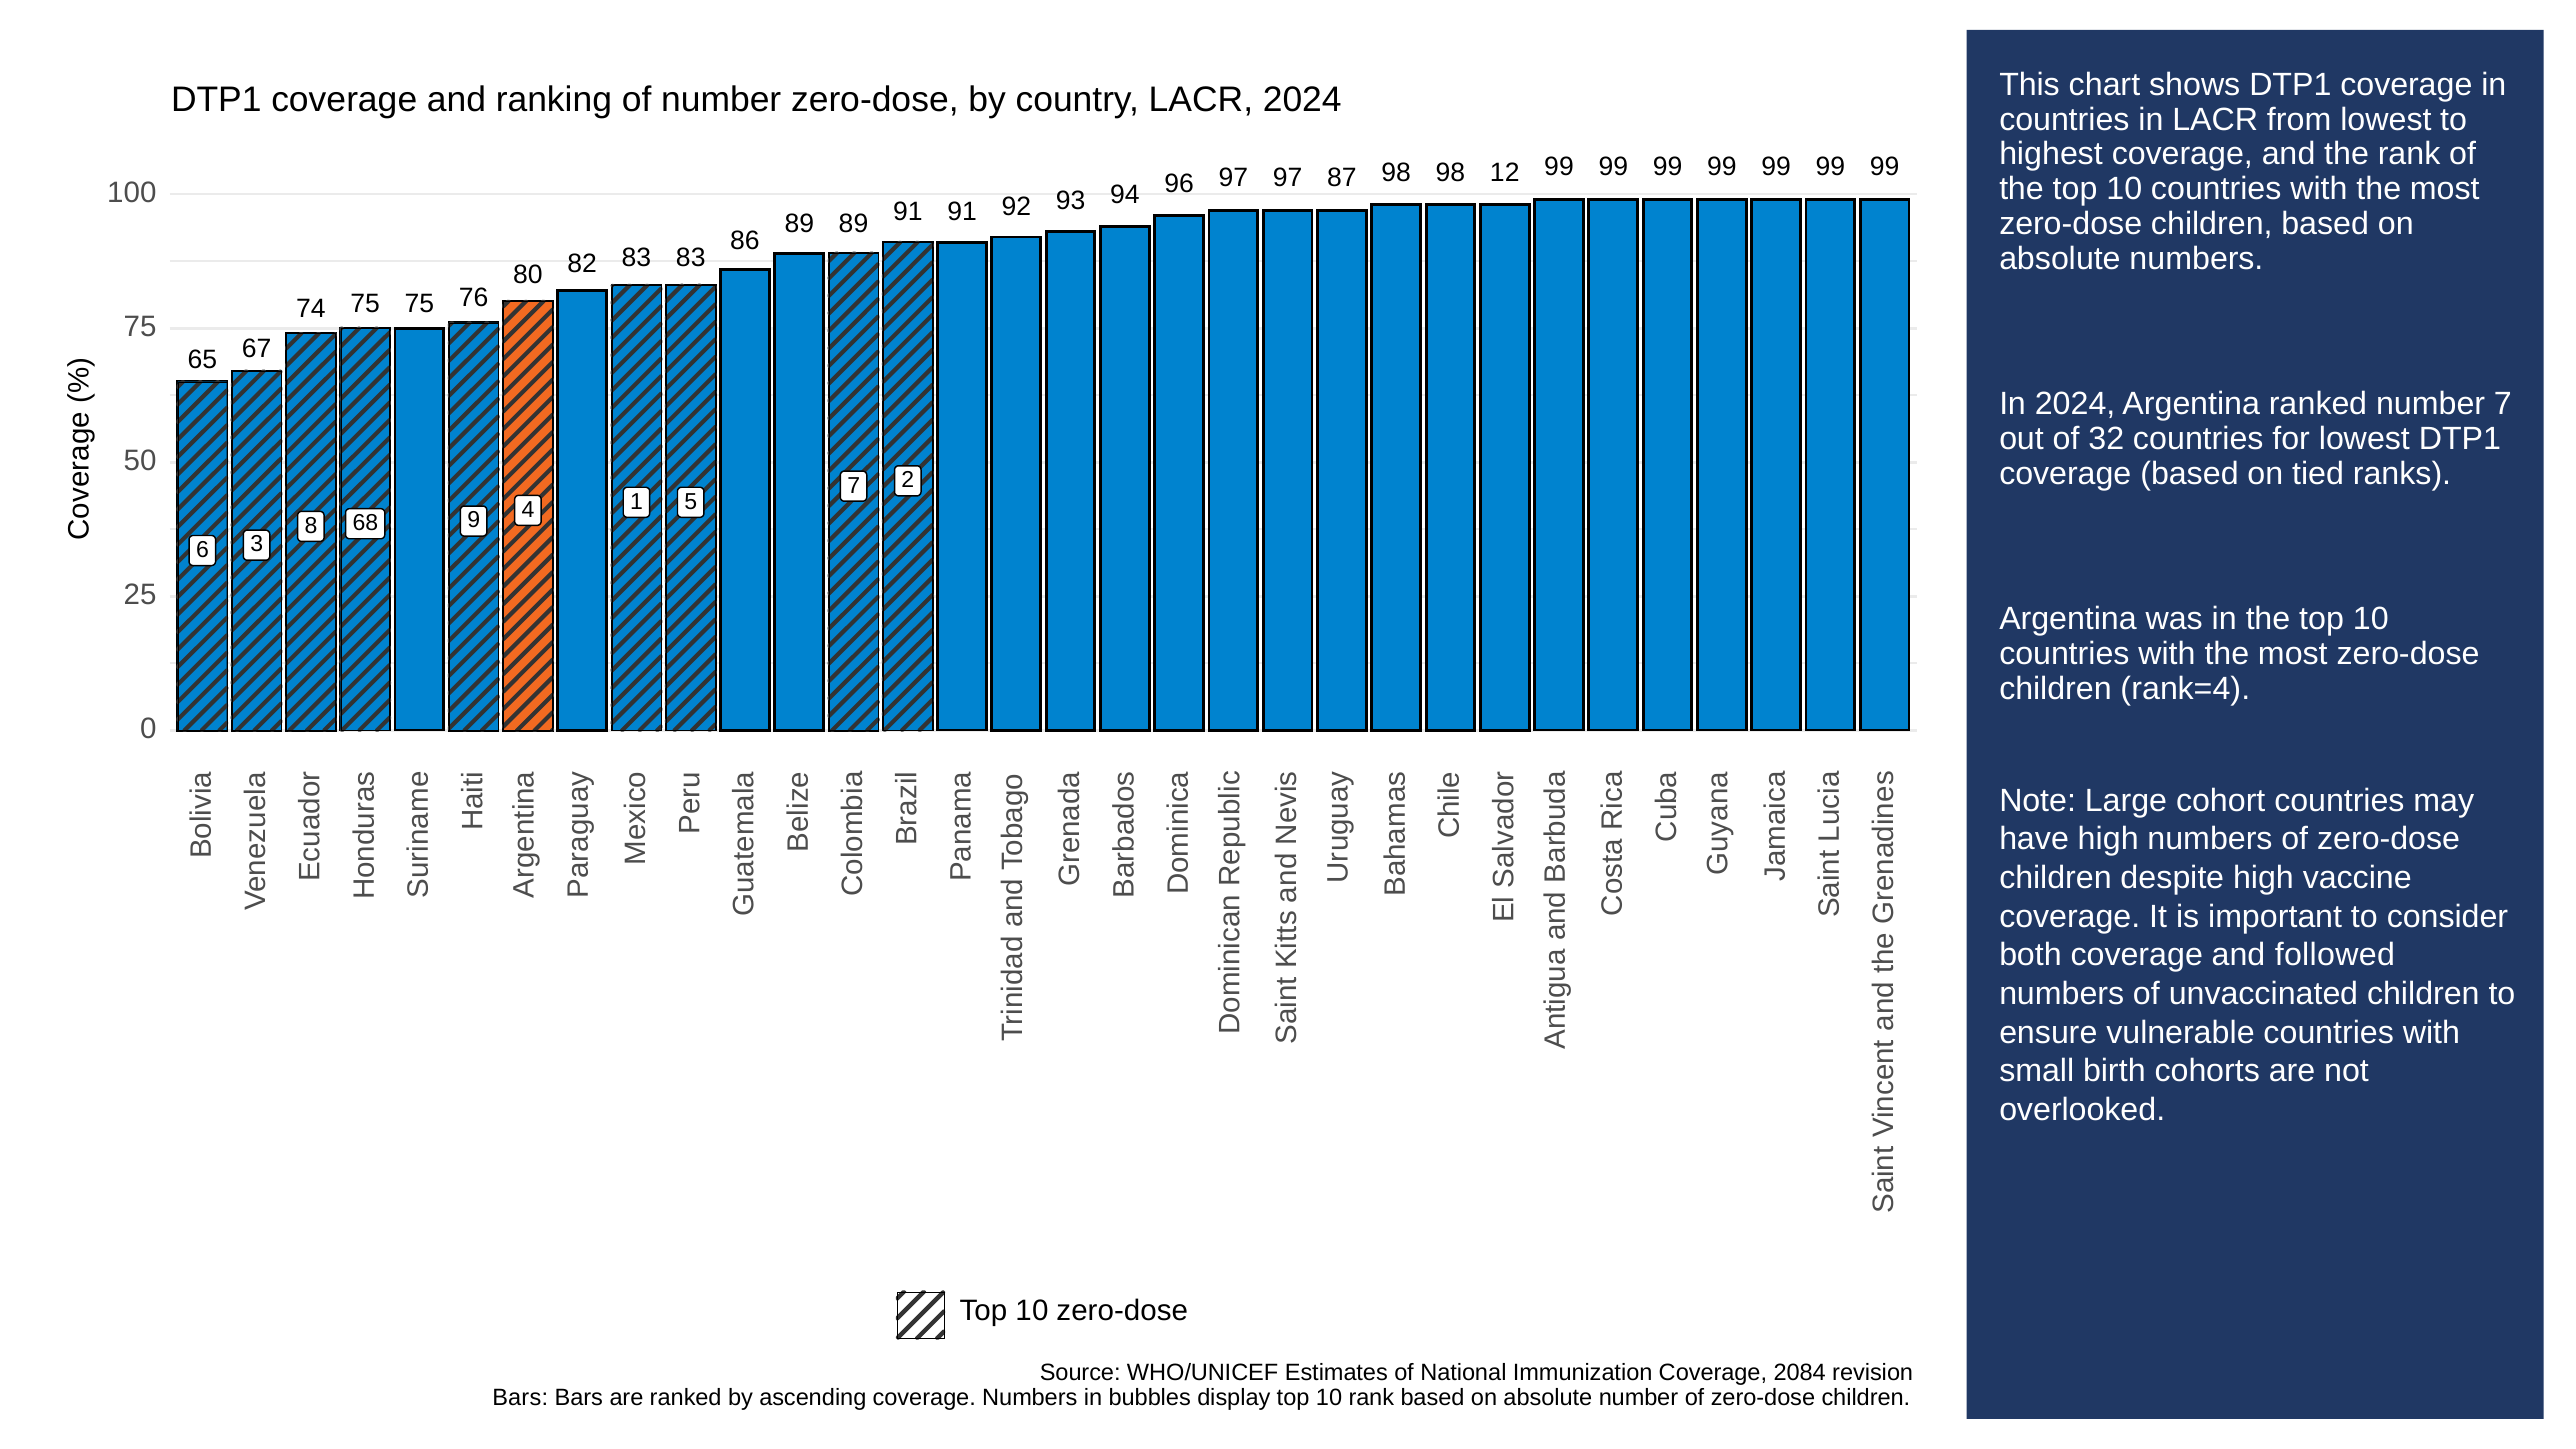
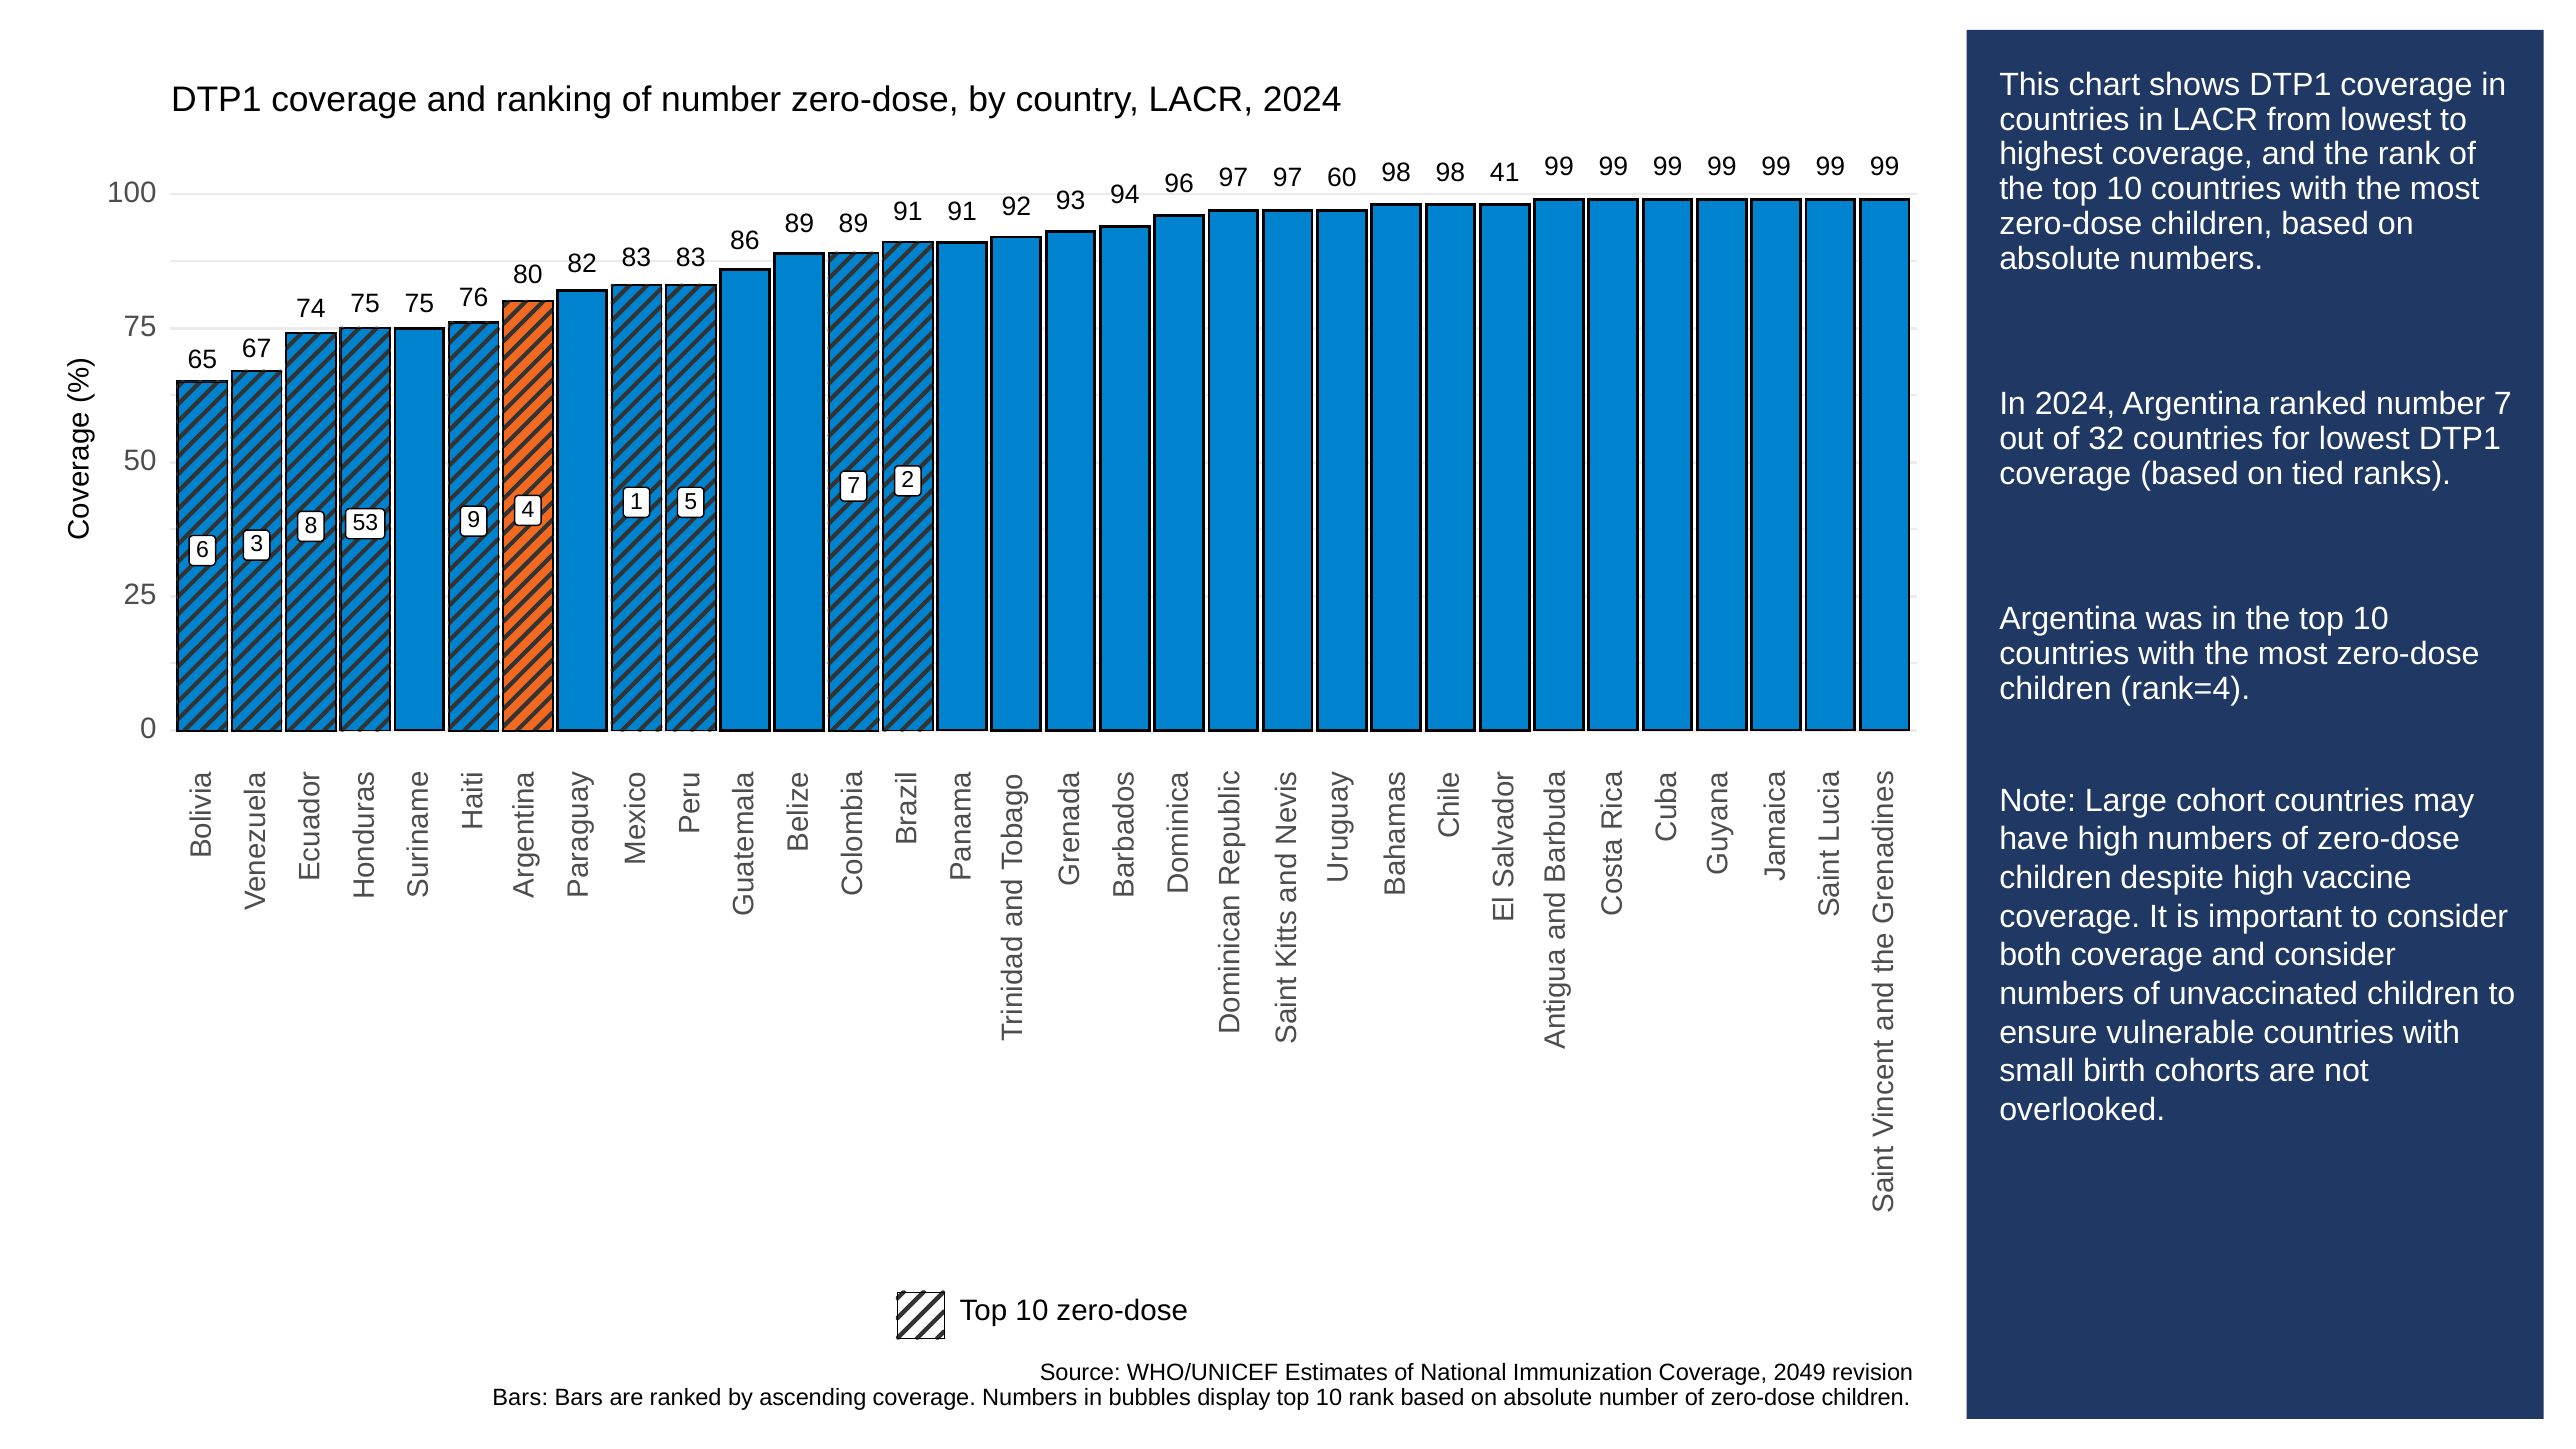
12: 12 -> 41
87: 87 -> 60
68: 68 -> 53
and followed: followed -> consider
2084: 2084 -> 2049
